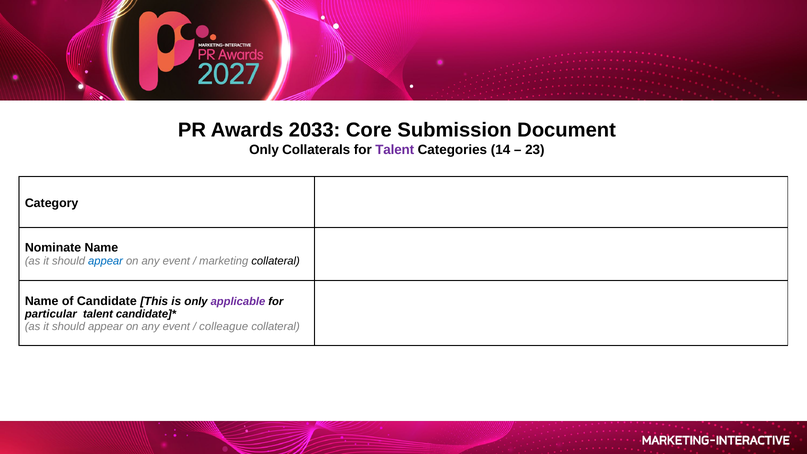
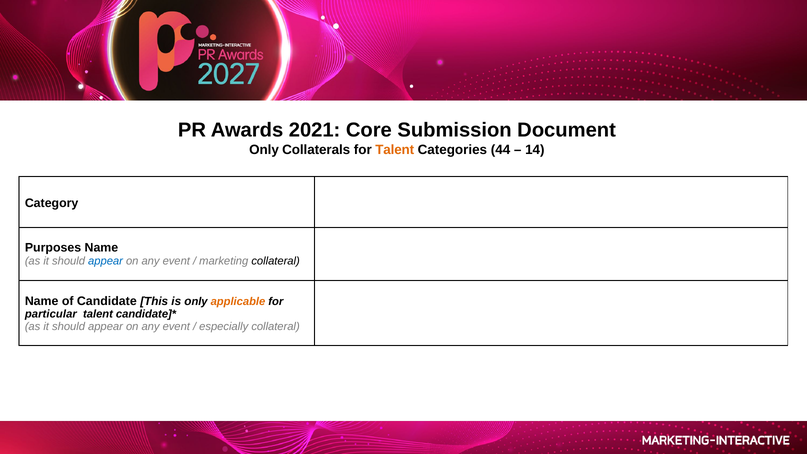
2033: 2033 -> 2021
Talent at (395, 150) colour: purple -> orange
14: 14 -> 44
23: 23 -> 14
Nominate: Nominate -> Purposes
applicable colour: purple -> orange
colleague: colleague -> especially
